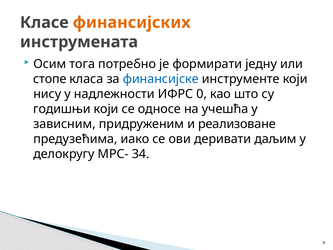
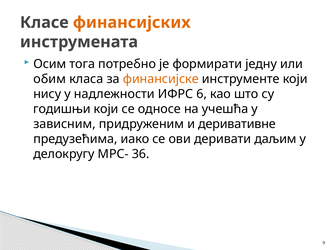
стопе: стопе -> обим
финансијске colour: blue -> orange
0: 0 -> 6
реализоване: реализоване -> деривативне
34: 34 -> 36
